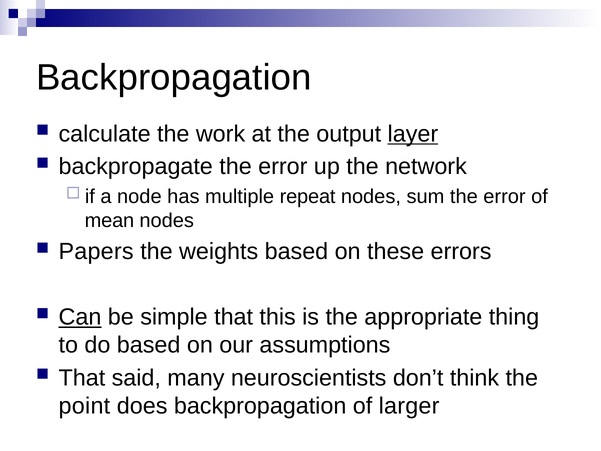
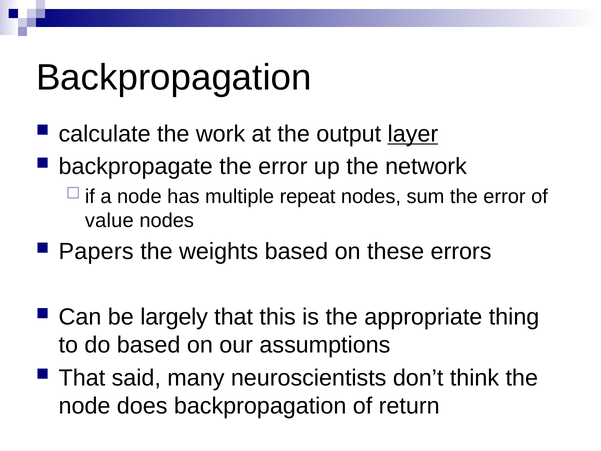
mean: mean -> value
Can underline: present -> none
simple: simple -> largely
point at (84, 406): point -> node
larger: larger -> return
